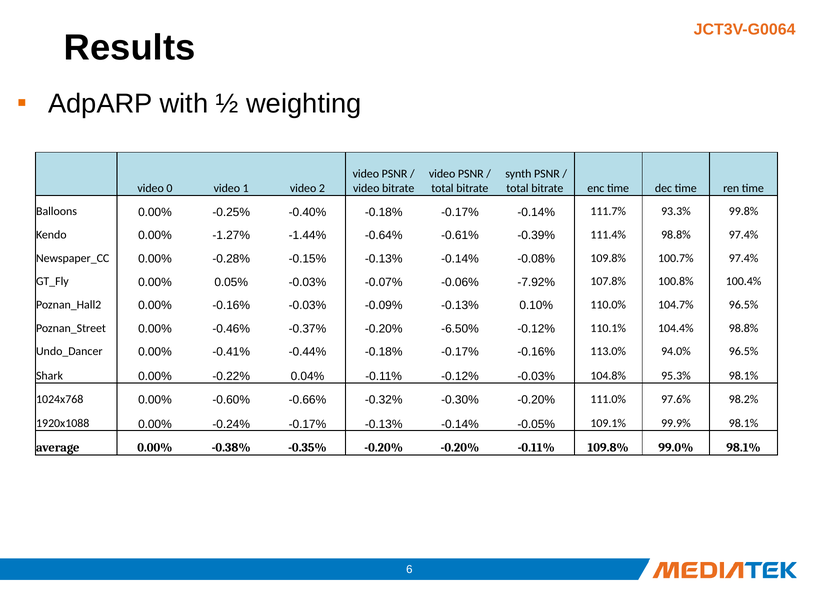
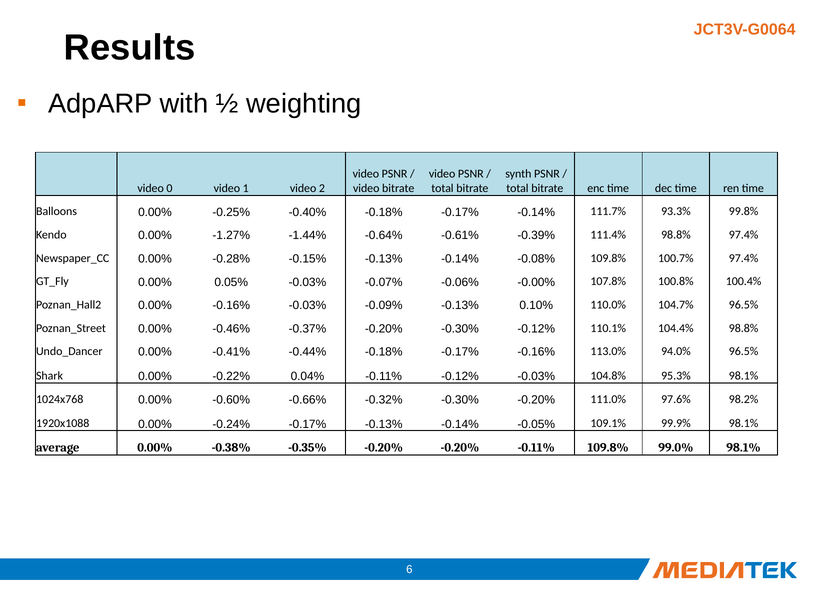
-7.92%: -7.92% -> -0.00%
-0.20% -6.50%: -6.50% -> -0.30%
